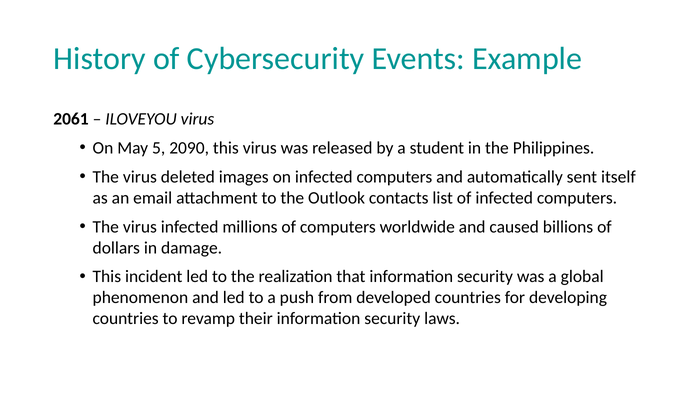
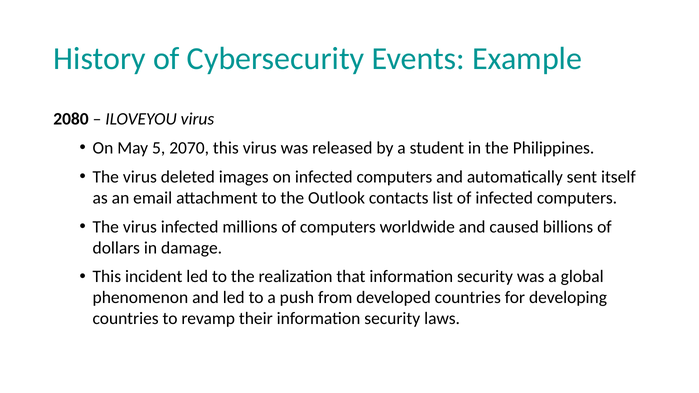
2061: 2061 -> 2080
2090: 2090 -> 2070
